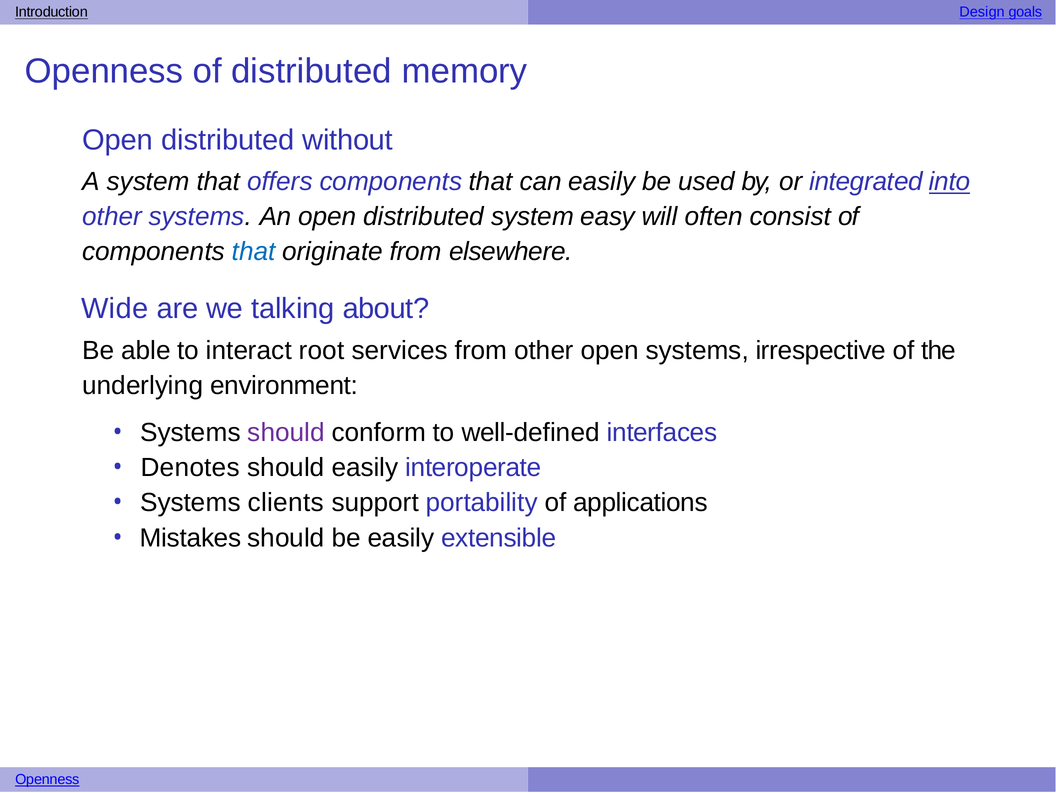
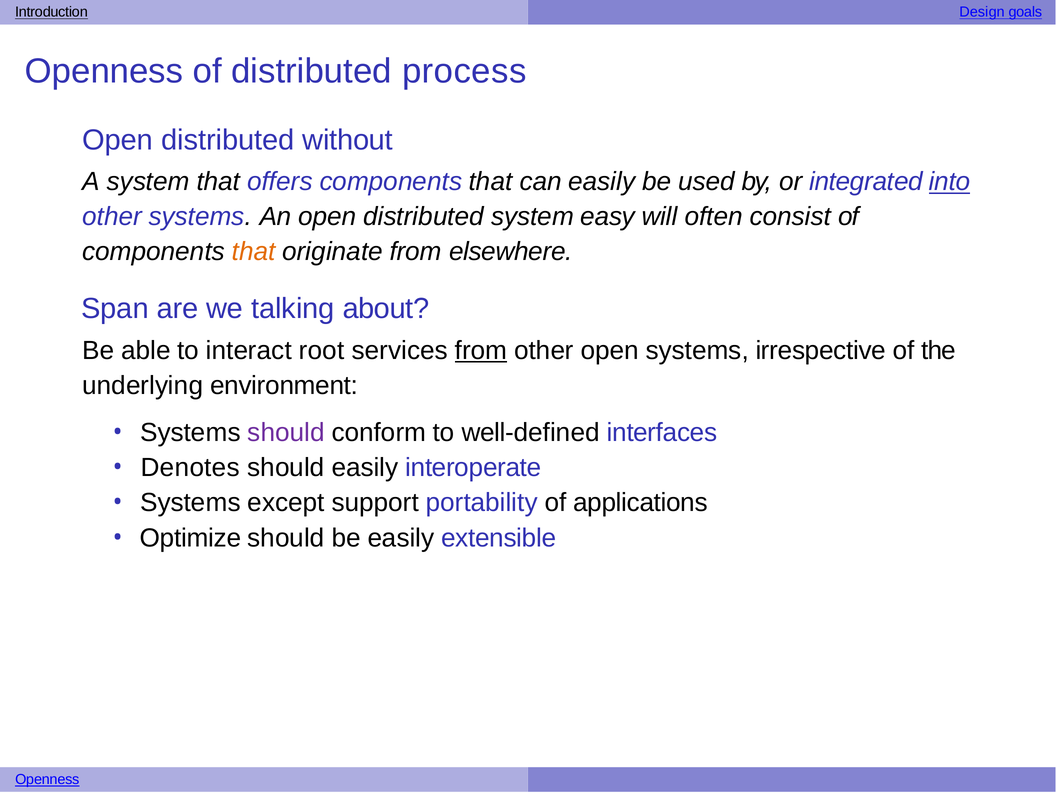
memory: memory -> process
that at (254, 252) colour: blue -> orange
Wide: Wide -> Span
from at (481, 351) underline: none -> present
clients: clients -> except
Mistakes: Mistakes -> Optimize
